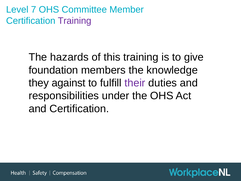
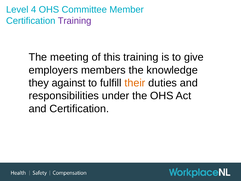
7: 7 -> 4
hazards: hazards -> meeting
foundation: foundation -> employers
their colour: purple -> orange
